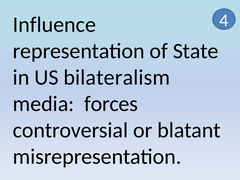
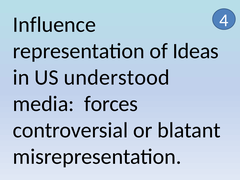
State: State -> Ideas
bilateralism: bilateralism -> understood
